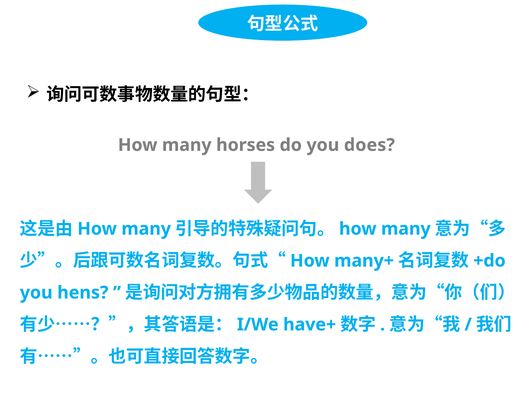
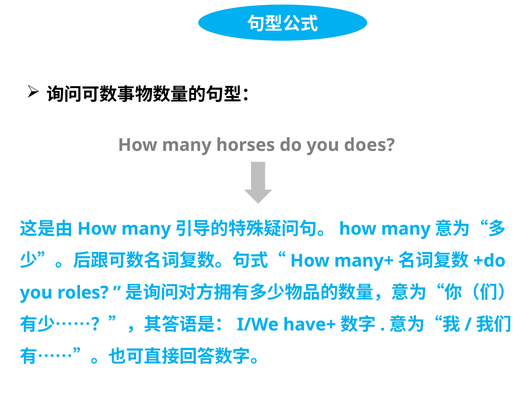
hens: hens -> roles
